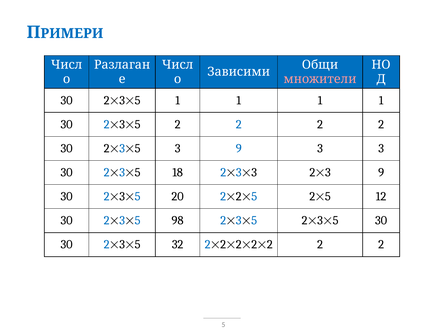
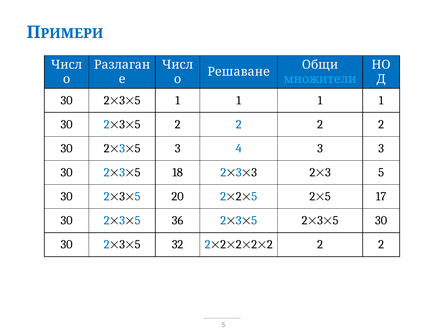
Зависими: Зависими -> Решаване
множители colour: pink -> light blue
3 9: 9 -> 4
23 9: 9 -> 5
12: 12 -> 17
98: 98 -> 36
